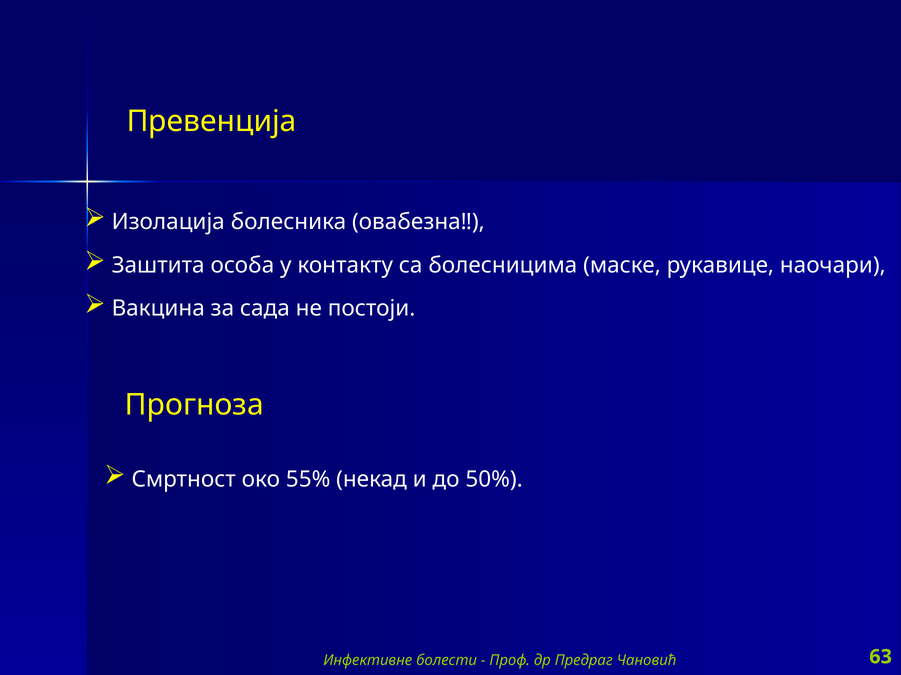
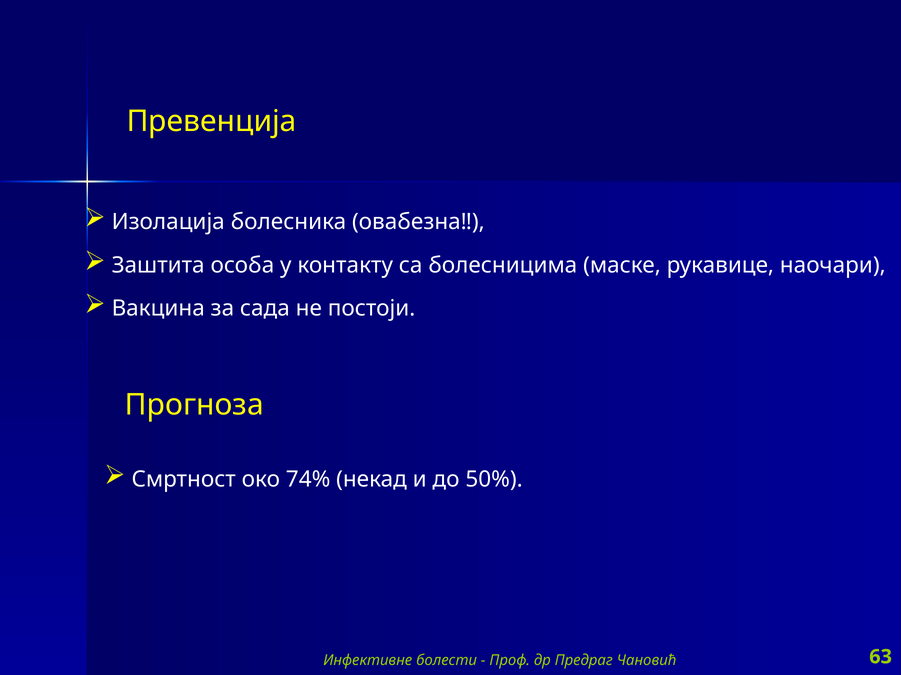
55%: 55% -> 74%
